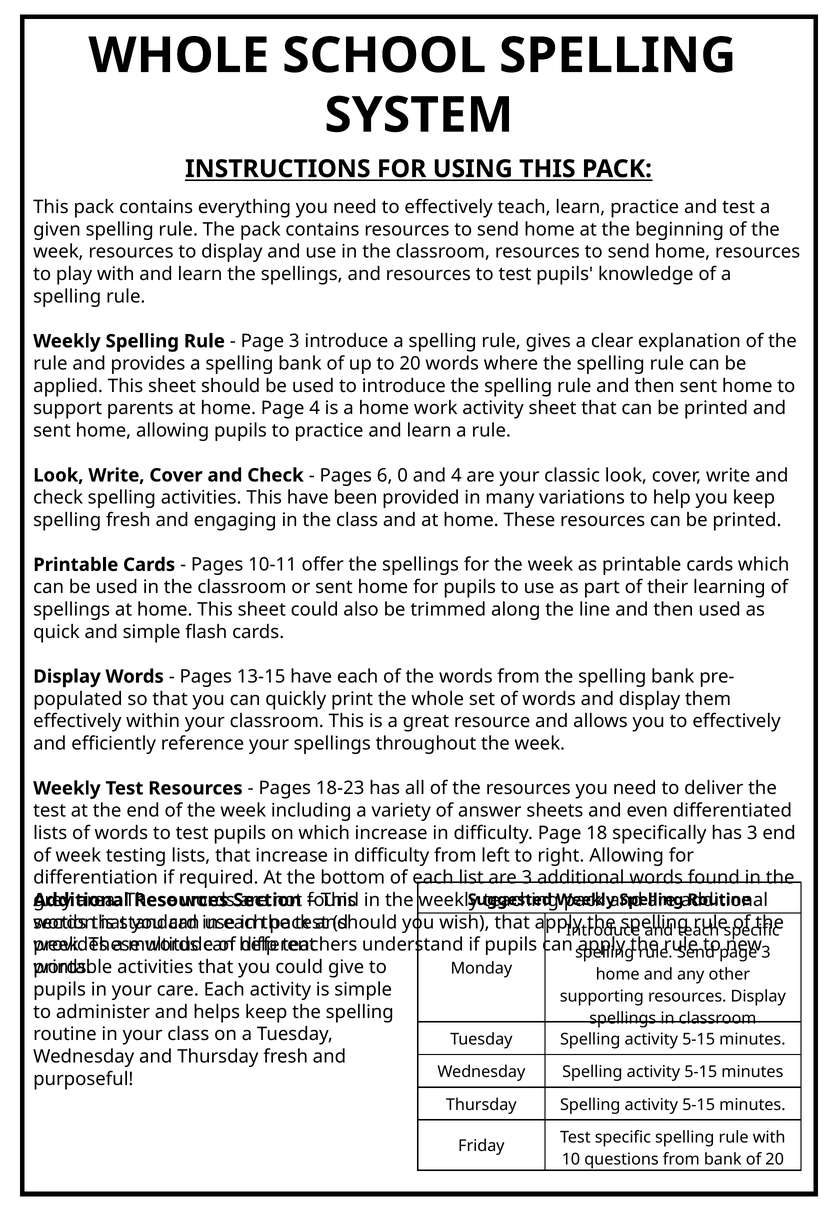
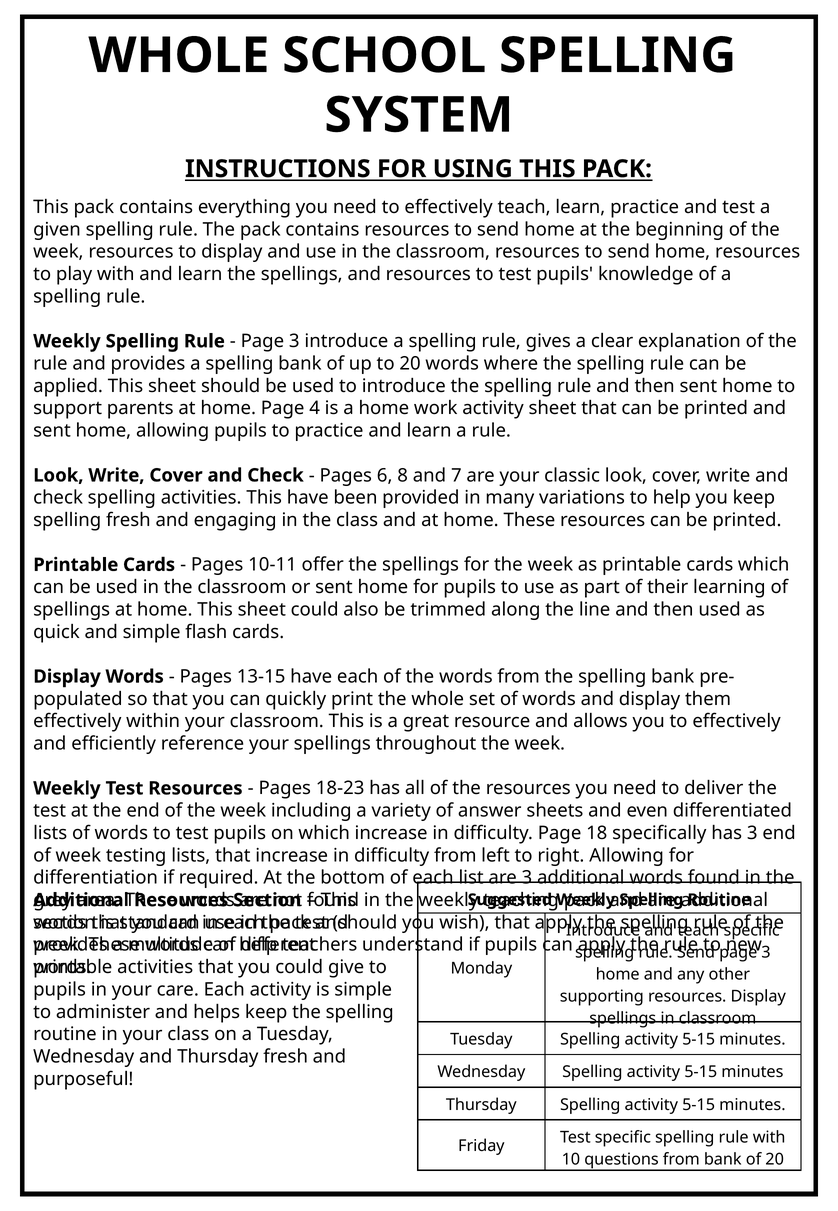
0: 0 -> 8
and 4: 4 -> 7
